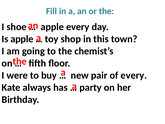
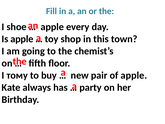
were: were -> тому
of every: every -> apple
